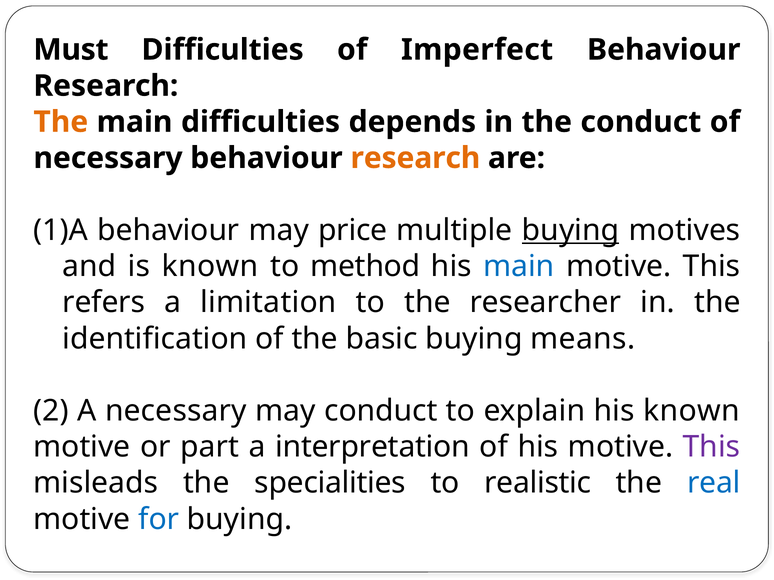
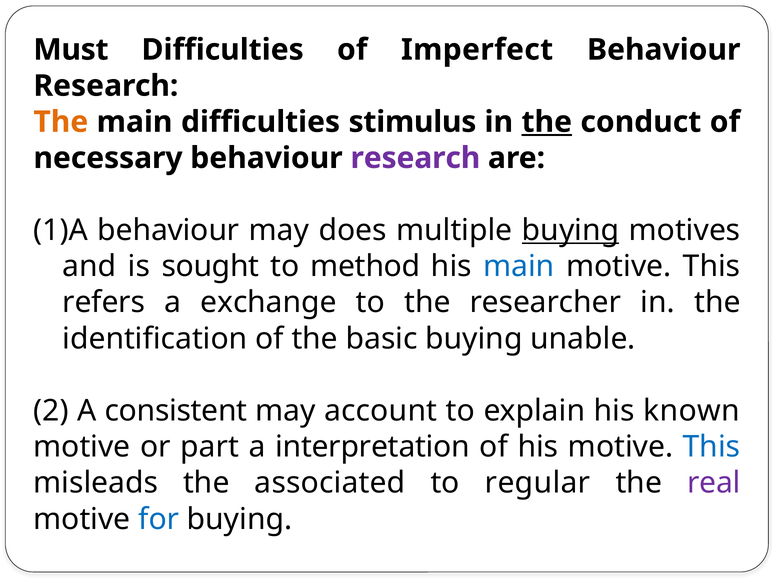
depends: depends -> stimulus
the at (547, 122) underline: none -> present
research at (415, 158) colour: orange -> purple
price: price -> does
is known: known -> sought
limitation: limitation -> exchange
means: means -> unable
A necessary: necessary -> consistent
may conduct: conduct -> account
This at (711, 447) colour: purple -> blue
specialities: specialities -> associated
realistic: realistic -> regular
real colour: blue -> purple
